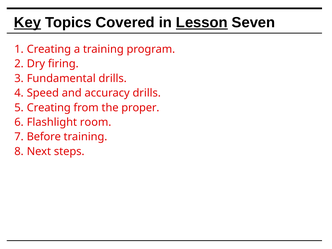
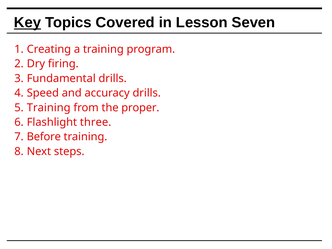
Lesson underline: present -> none
Creating at (49, 108): Creating -> Training
room: room -> three
